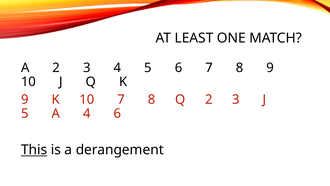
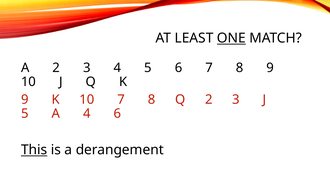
ONE underline: none -> present
